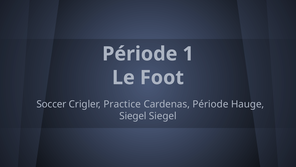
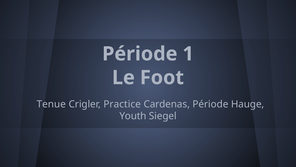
Soccer: Soccer -> Tenue
Siegel at (133, 116): Siegel -> Youth
